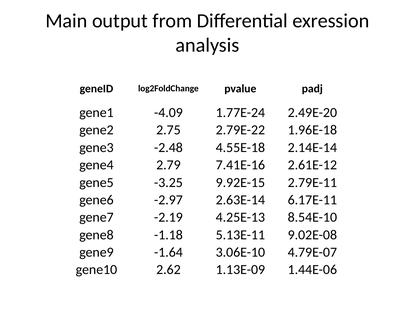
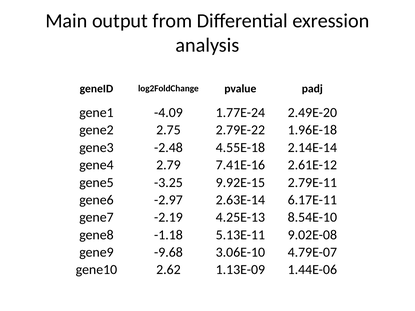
-1.64: -1.64 -> -9.68
